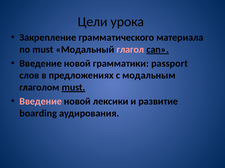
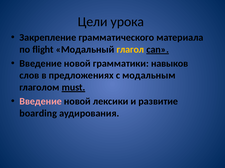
по must: must -> flight
глагол colour: pink -> yellow
passport: passport -> навыков
